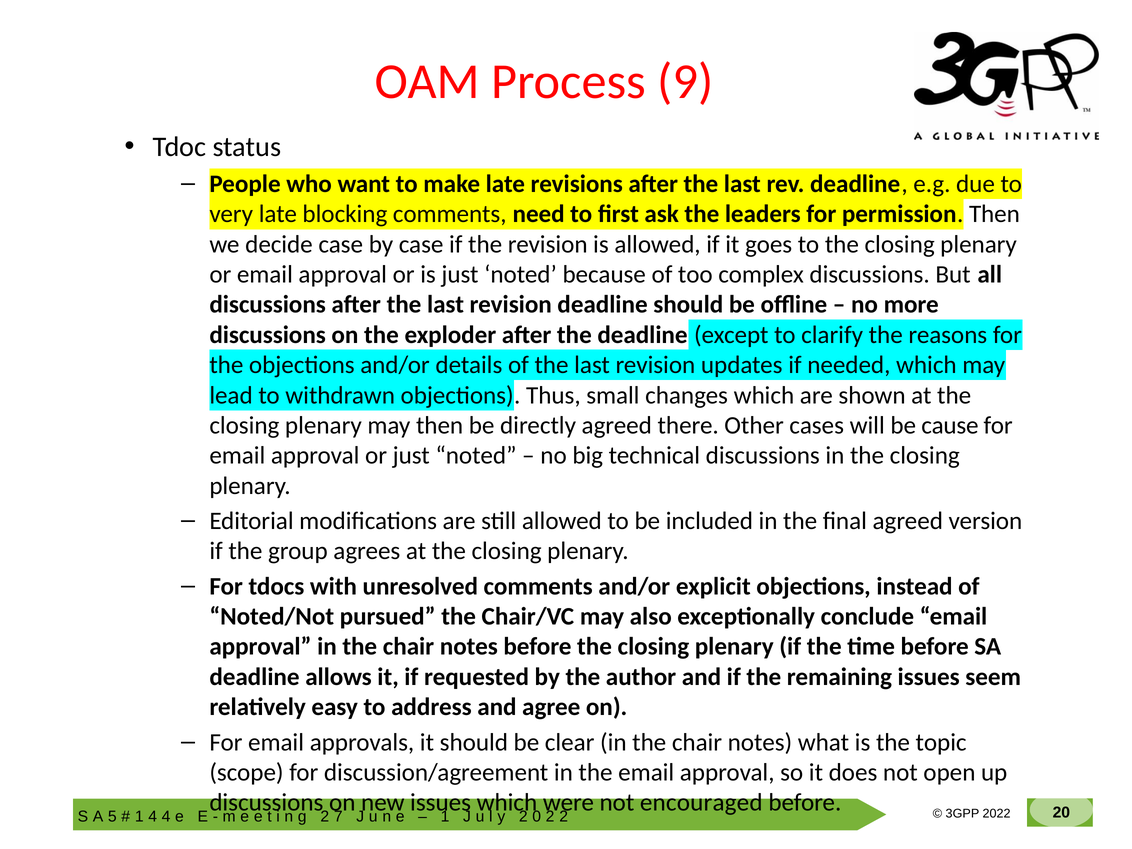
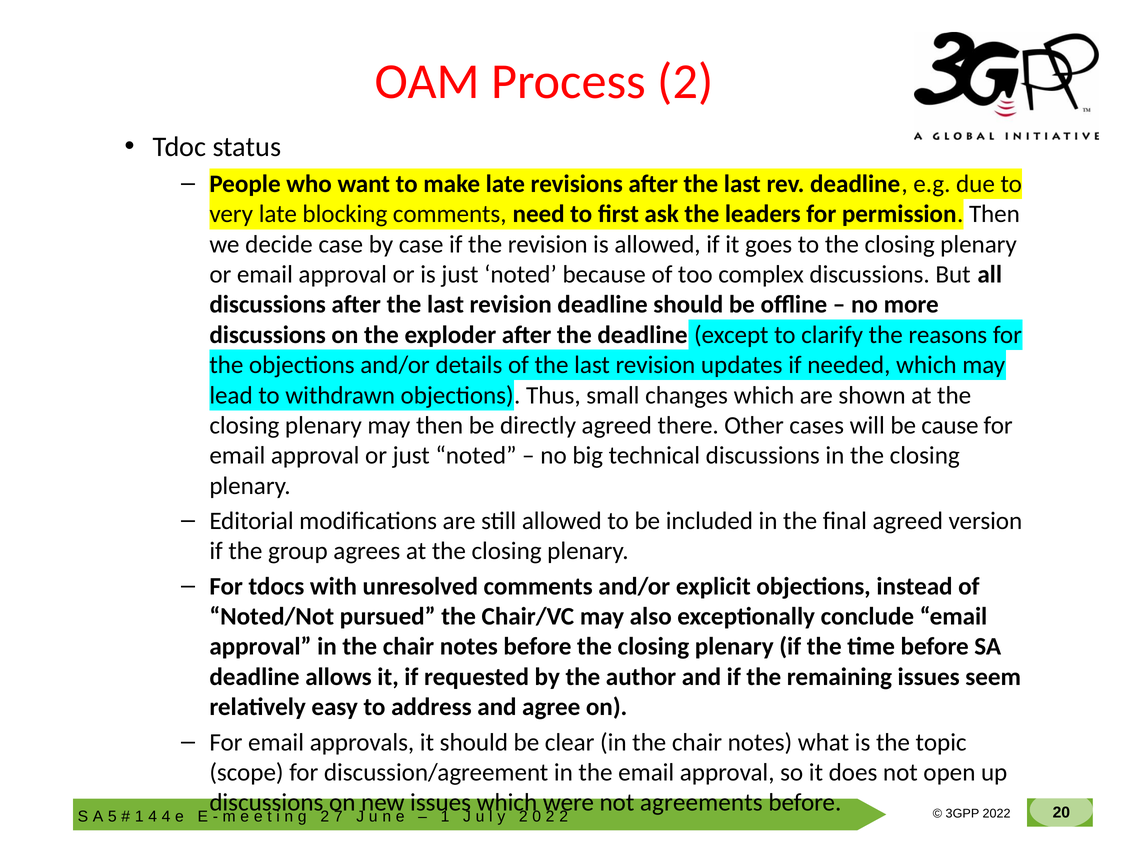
Process 9: 9 -> 2
encouraged: encouraged -> agreements
